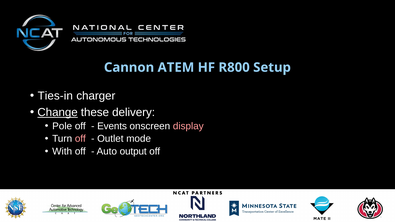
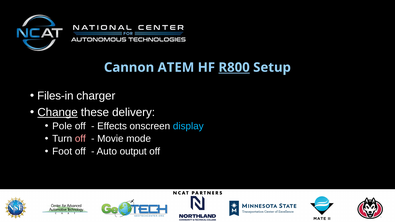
R800 underline: none -> present
Ties-in: Ties-in -> Files-in
Events: Events -> Effects
display colour: pink -> light blue
Outlet: Outlet -> Movie
With: With -> Foot
